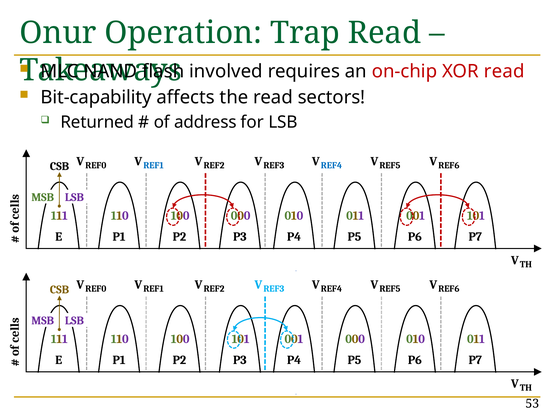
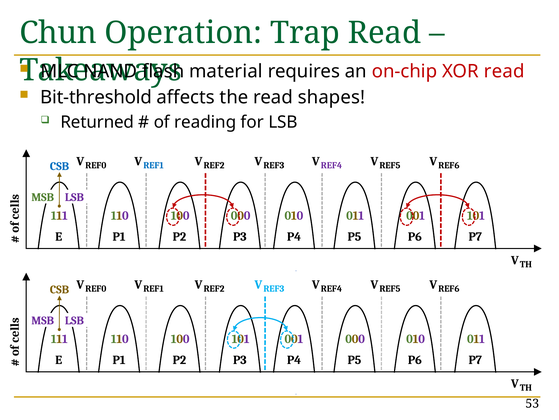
Onur: Onur -> Chun
involved: involved -> material
Bit-capability: Bit-capability -> Bit-threshold
sectors: sectors -> shapes
address: address -> reading
REF4 at (331, 165) colour: blue -> purple
CSB at (59, 166) colour: black -> blue
